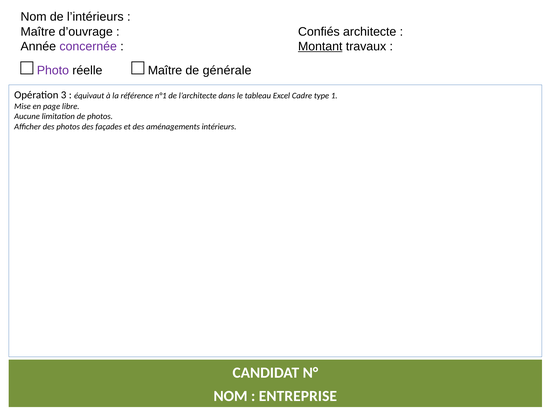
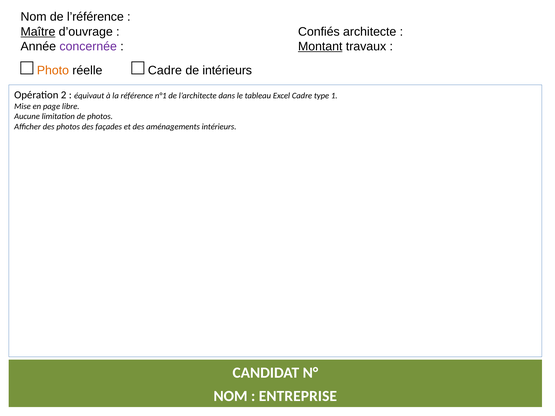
l’intérieurs: l’intérieurs -> l’référence
Maître at (38, 32) underline: none -> present
Photo colour: purple -> orange
Maître at (165, 71): Maître -> Cadre
de générale: générale -> intérieurs
3: 3 -> 2
